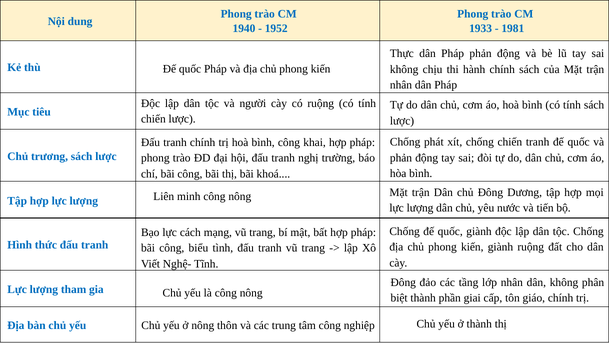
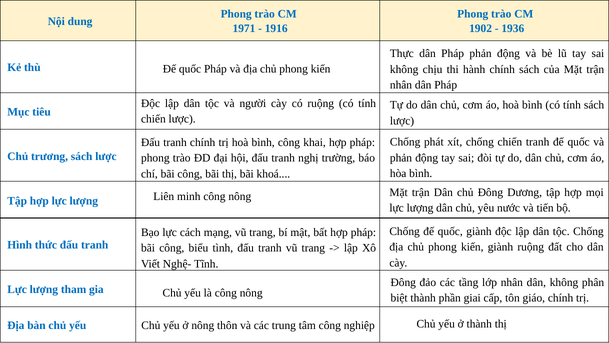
1940: 1940 -> 1971
1952: 1952 -> 1916
1933: 1933 -> 1902
1981: 1981 -> 1936
